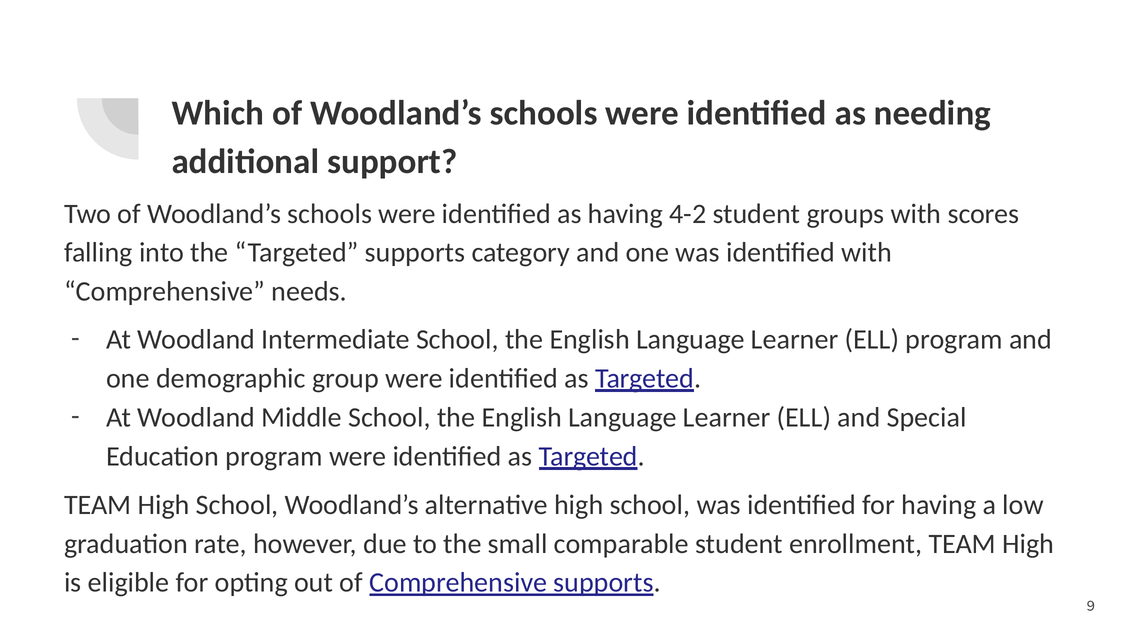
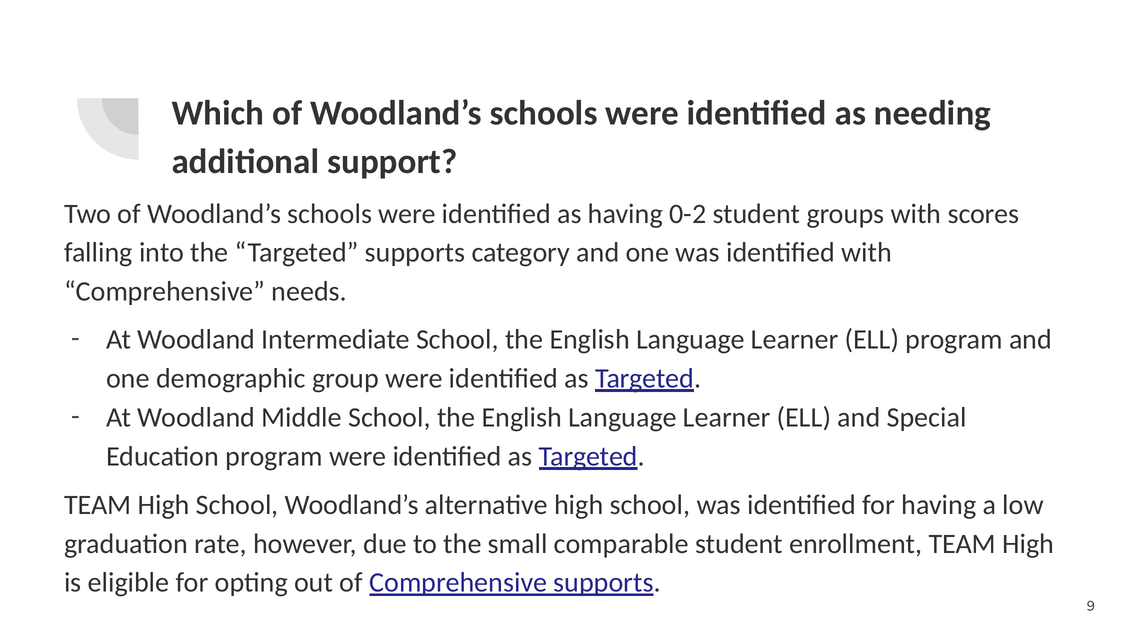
4-2: 4-2 -> 0-2
